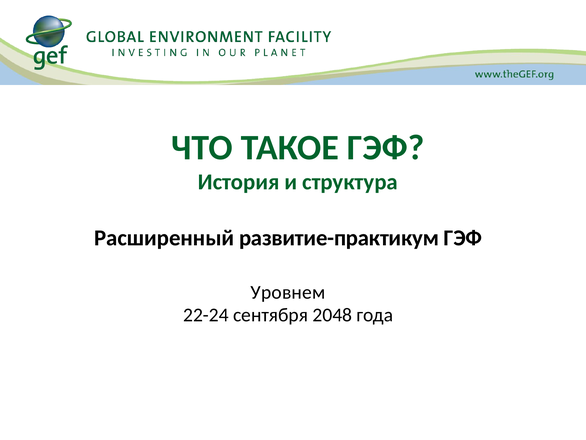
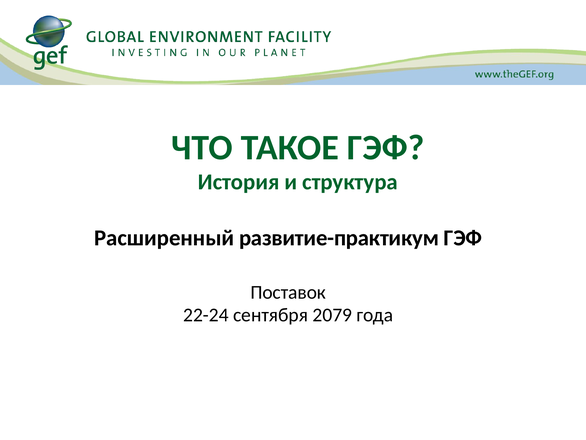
Уровнем: Уровнем -> Поставок
2048: 2048 -> 2079
